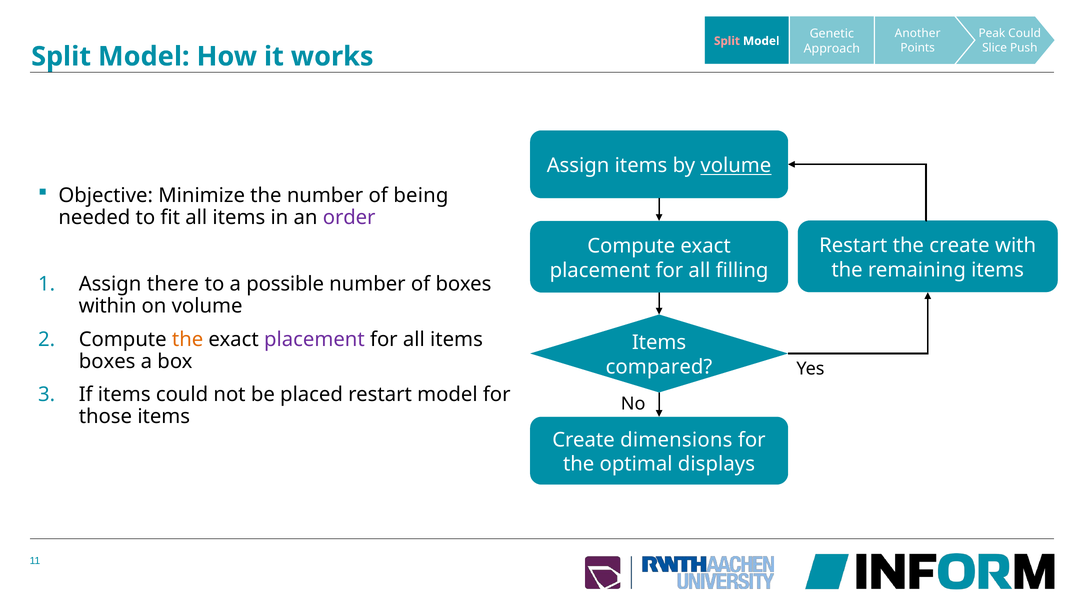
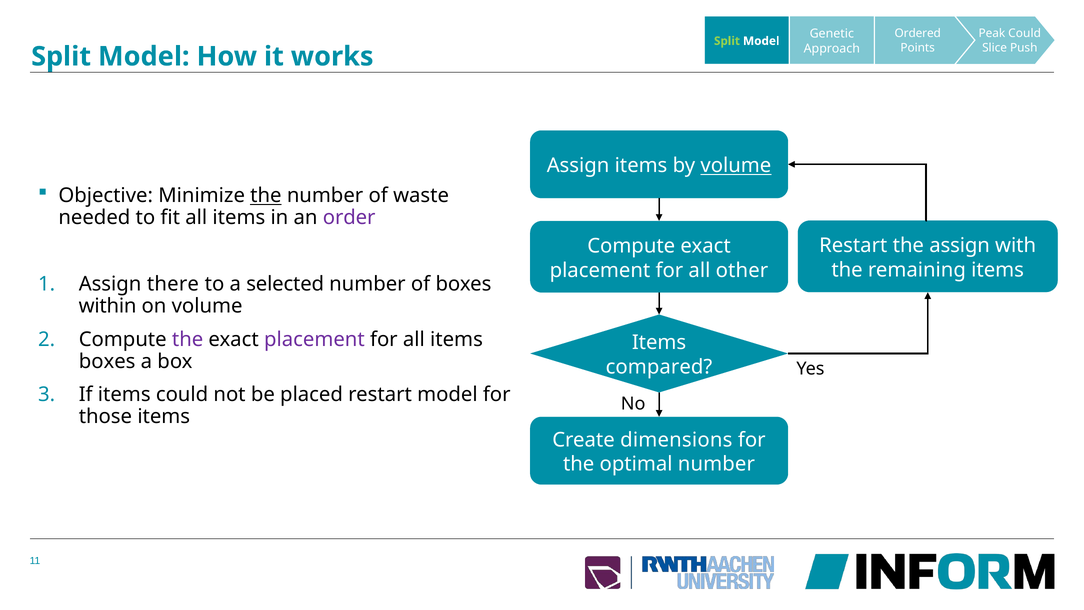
Another: Another -> Ordered
Split at (727, 41) colour: pink -> light green
the at (266, 196) underline: none -> present
being: being -> waste
the create: create -> assign
filling: filling -> other
possible: possible -> selected
the at (188, 339) colour: orange -> purple
optimal displays: displays -> number
